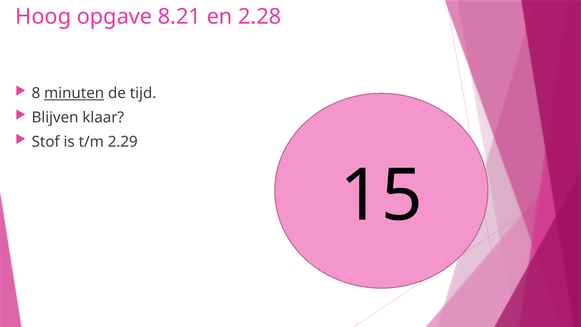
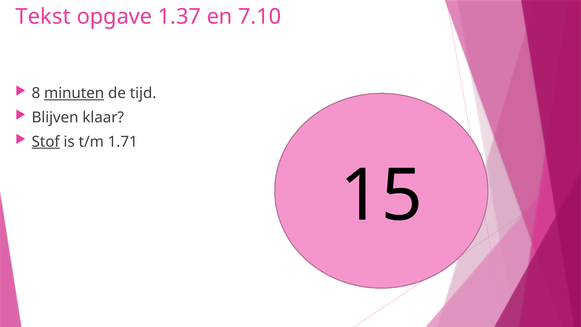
Hoog: Hoog -> Tekst
8.21: 8.21 -> 1.37
2.28: 2.28 -> 7.10
Stof underline: none -> present
2.29: 2.29 -> 1.71
